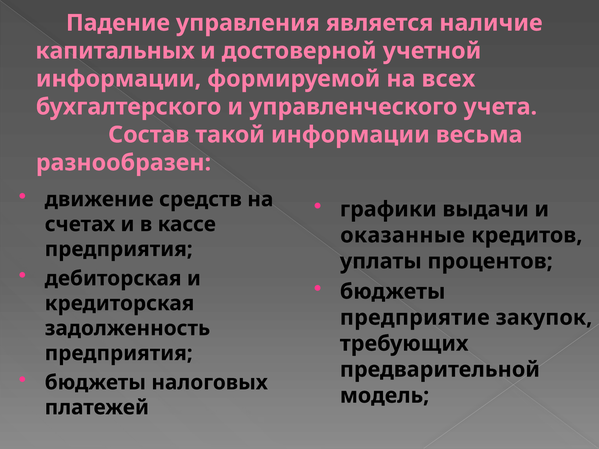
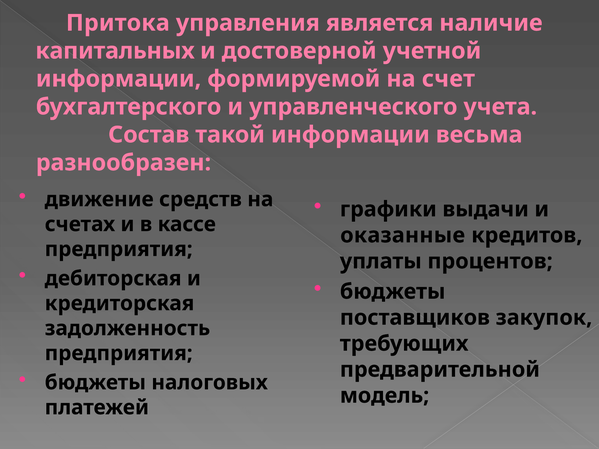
Падение: Падение -> Притока
всех: всех -> счет
предприятие: предприятие -> поставщиков
